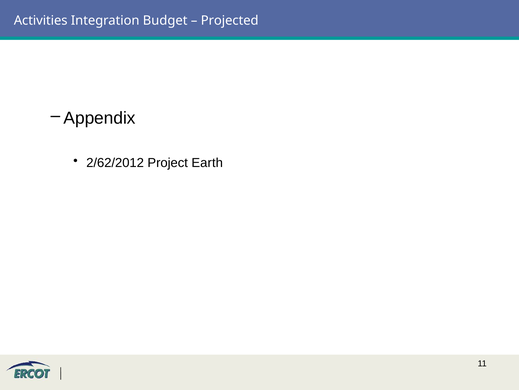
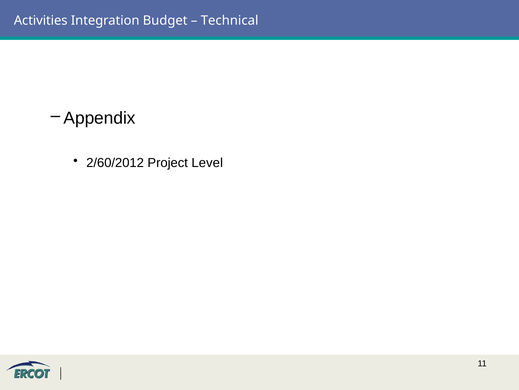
Projected: Projected -> Technical
2/62/2012: 2/62/2012 -> 2/60/2012
Earth: Earth -> Level
